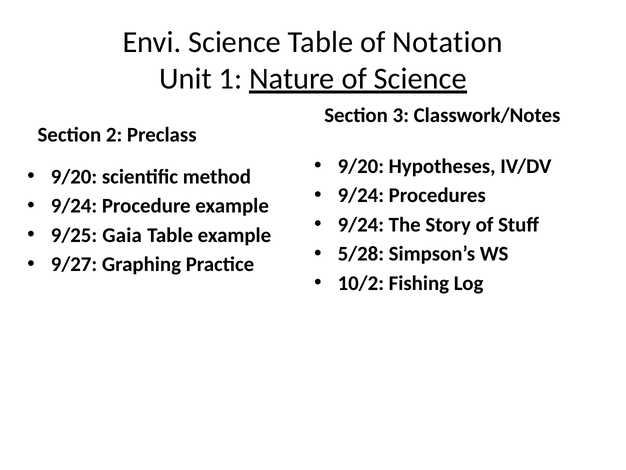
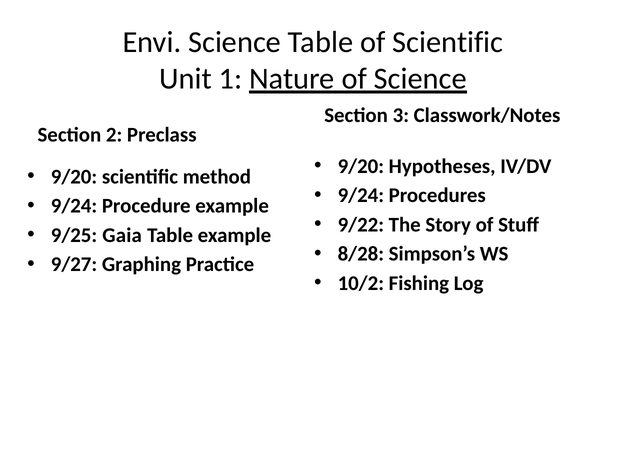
of Notation: Notation -> Scientific
9/24 at (361, 224): 9/24 -> 9/22
5/28: 5/28 -> 8/28
